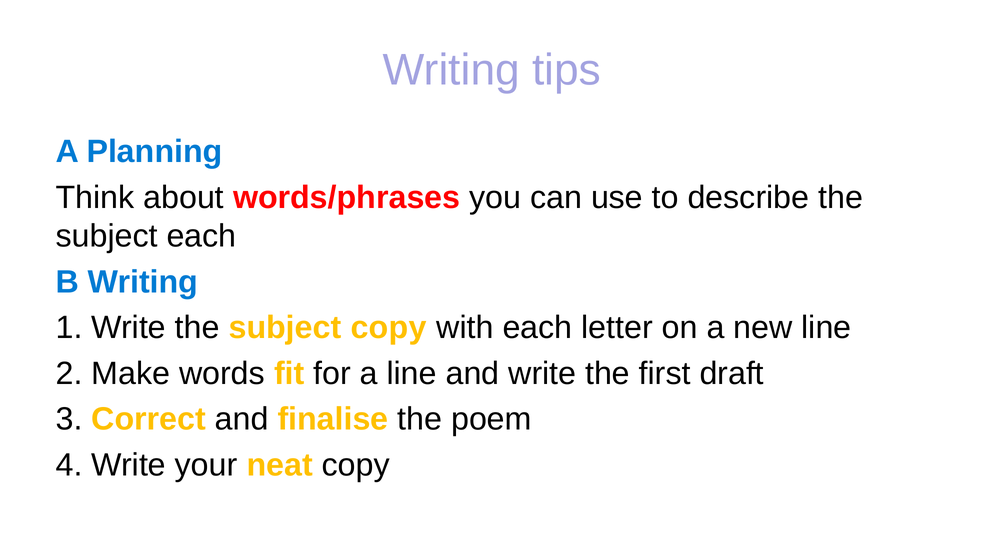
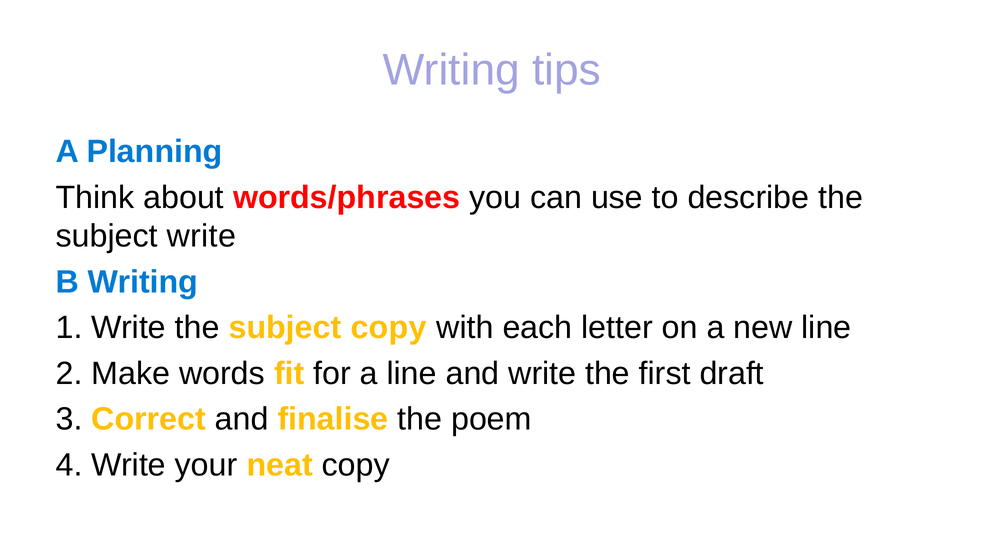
subject each: each -> write
